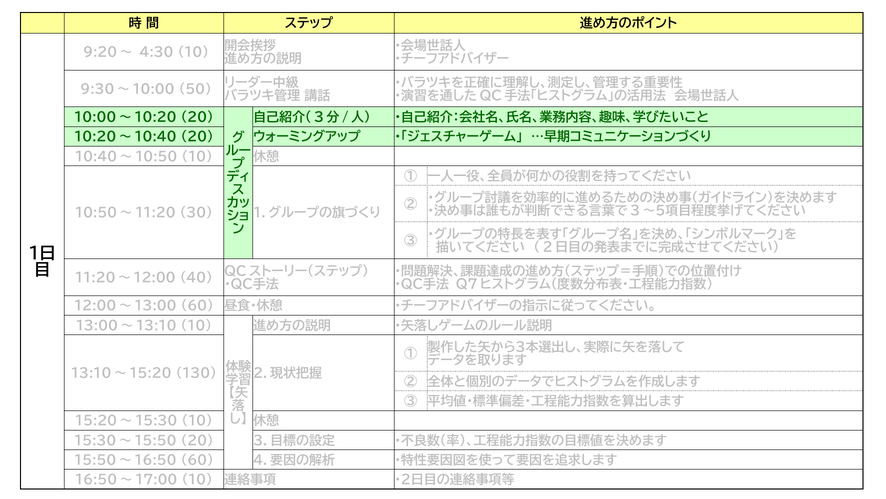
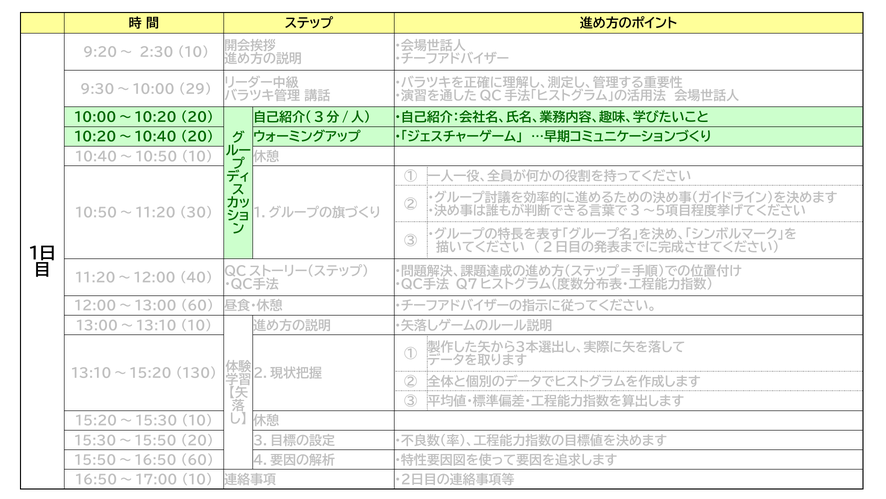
4:30: 4:30 -> 2:30
50: 50 -> 29
